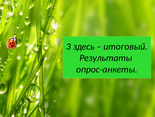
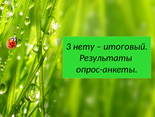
здесь: здесь -> нету
